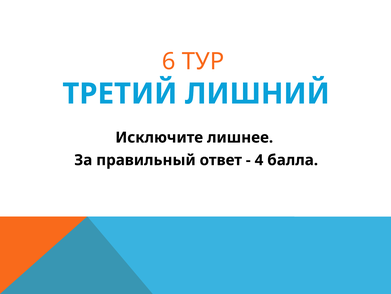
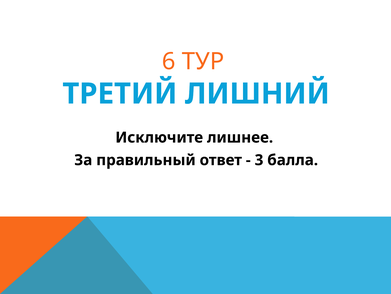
4: 4 -> 3
